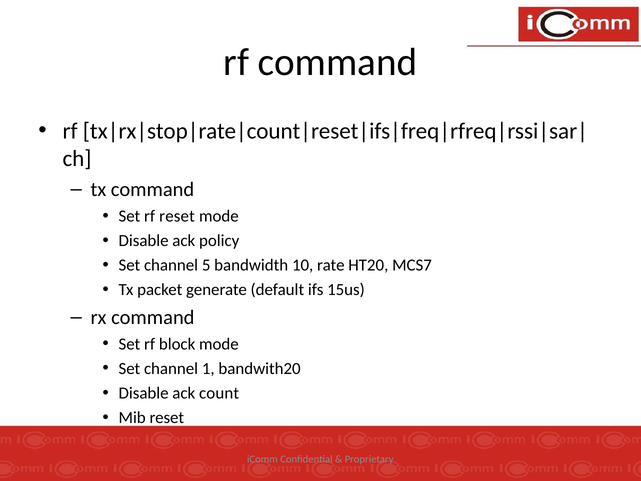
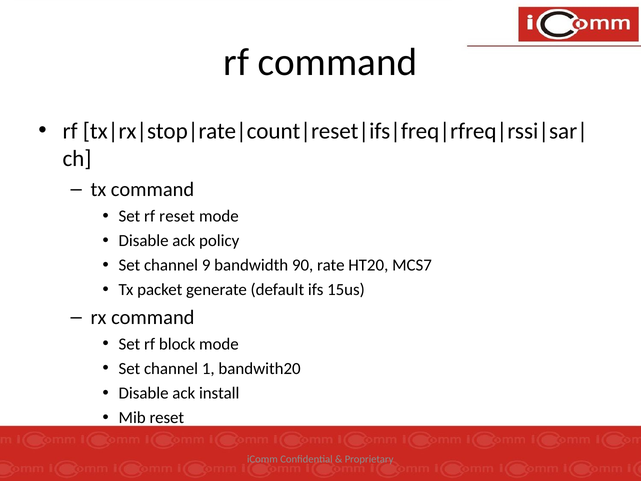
5: 5 -> 9
10: 10 -> 90
count: count -> install
